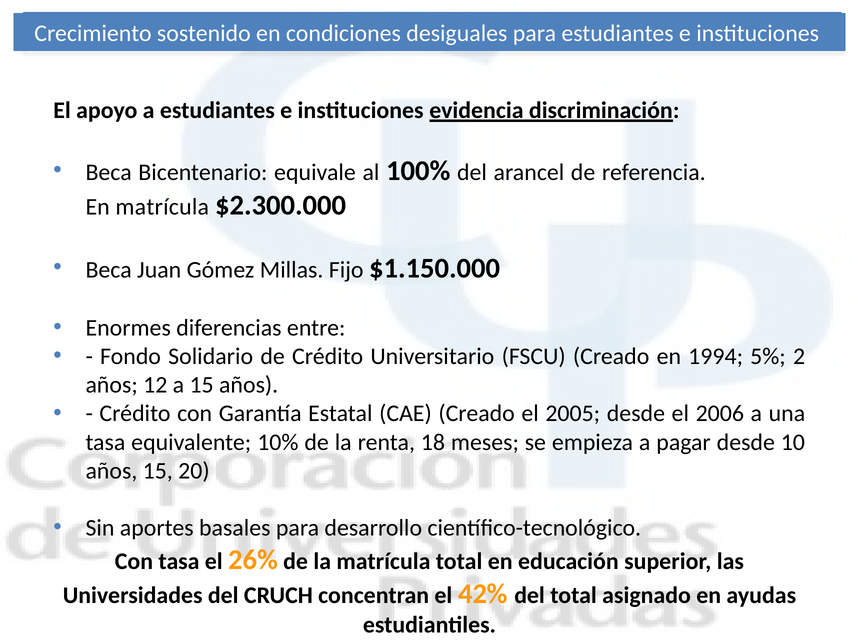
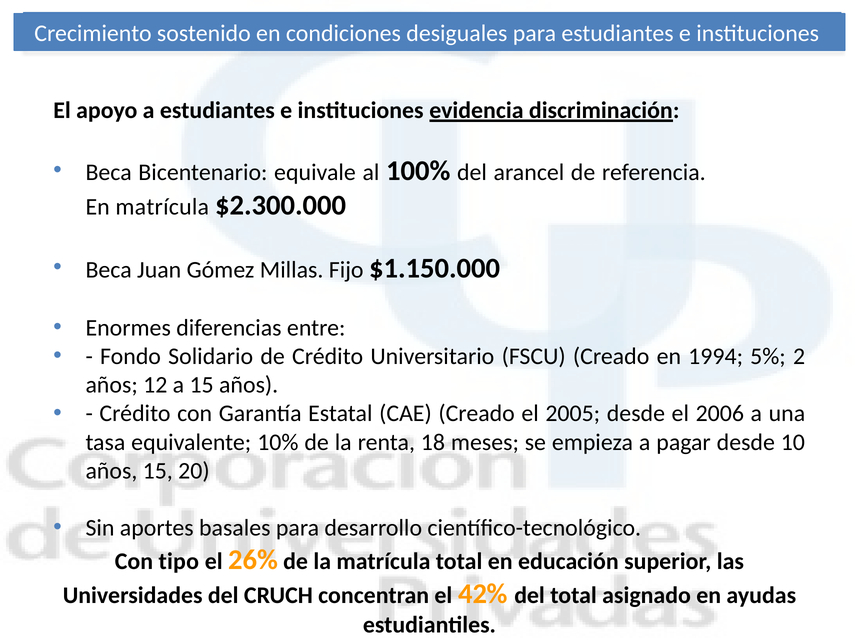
Con tasa: tasa -> tipo
